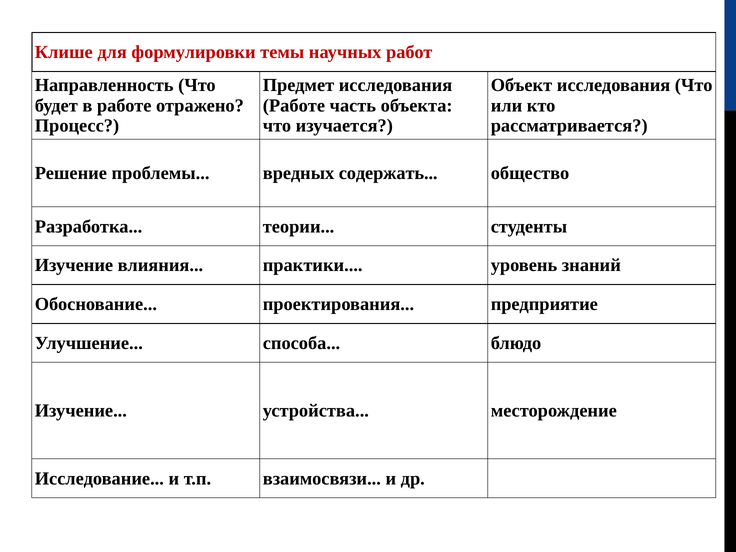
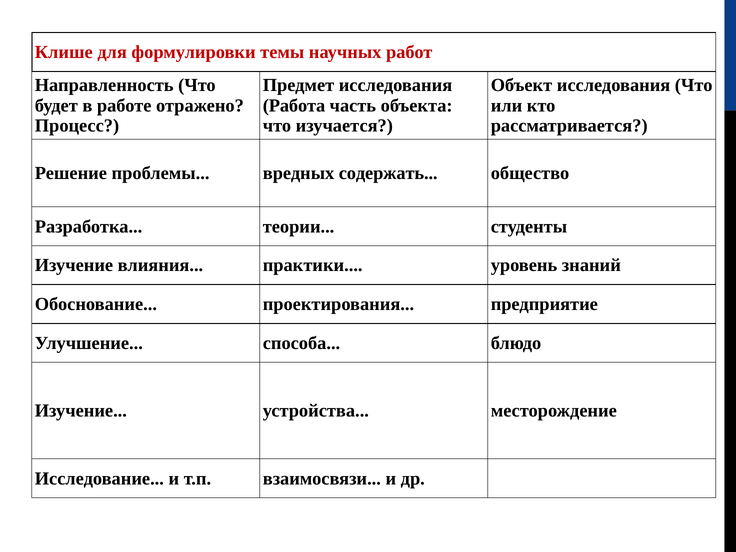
Работе at (294, 105): Работе -> Работа
